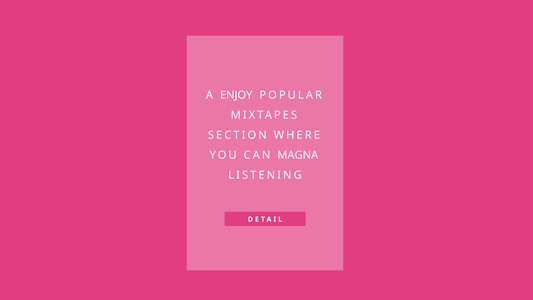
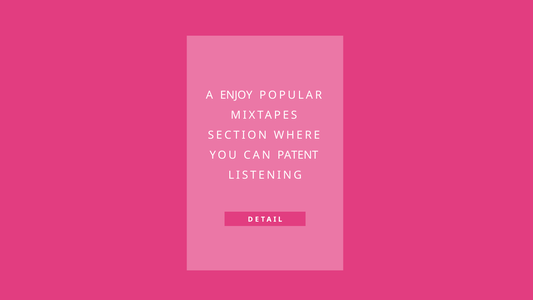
MAGNA: MAGNA -> PATENT
